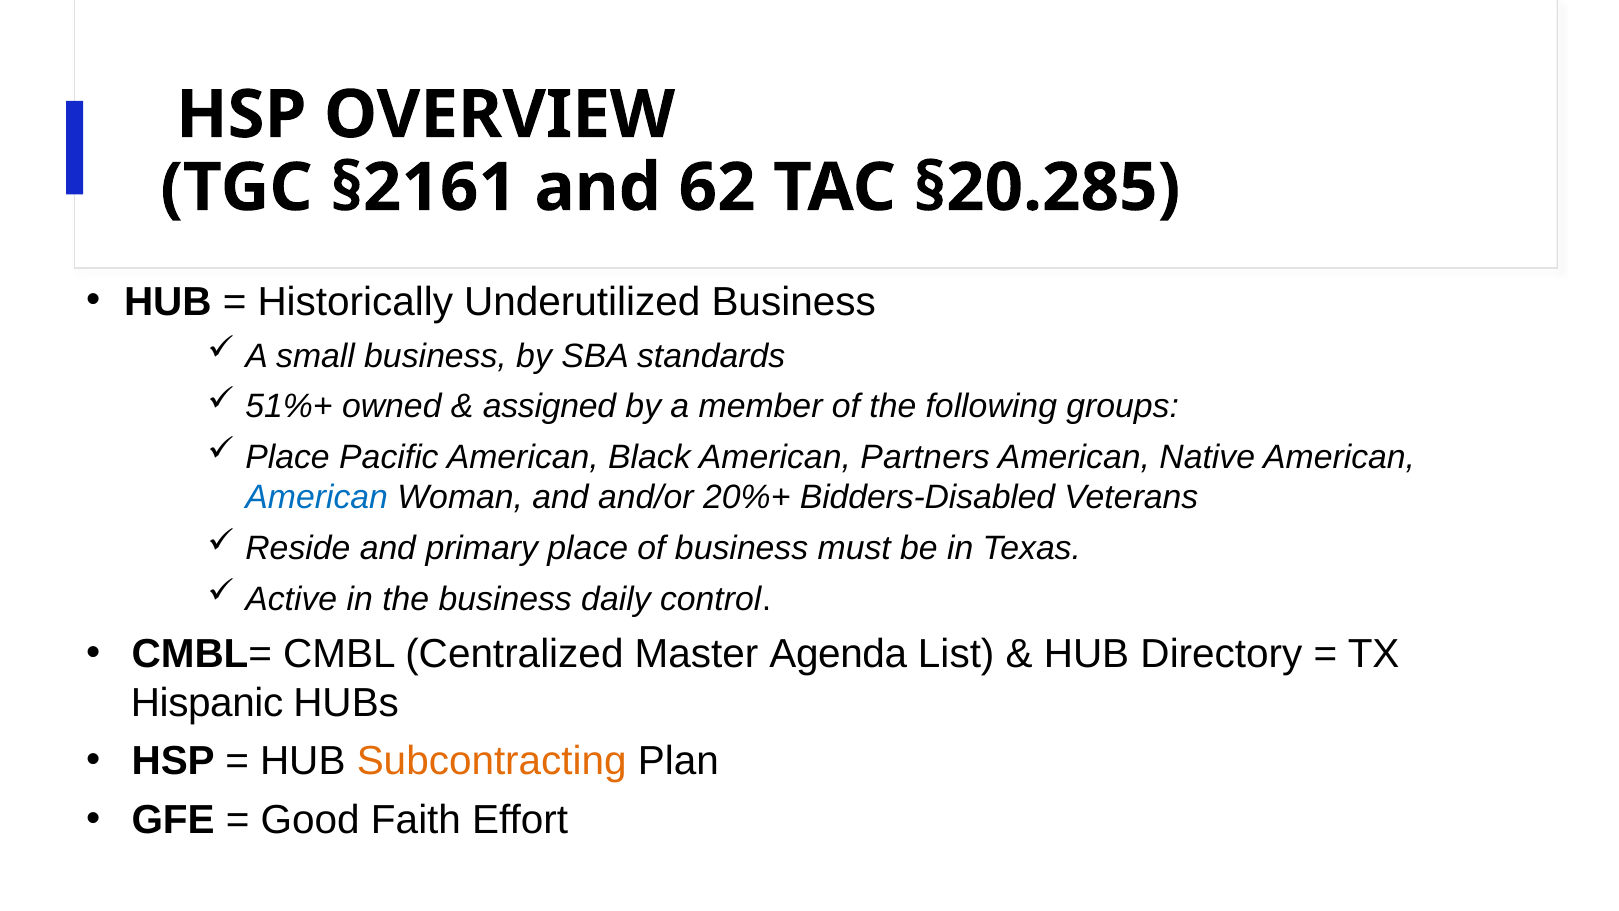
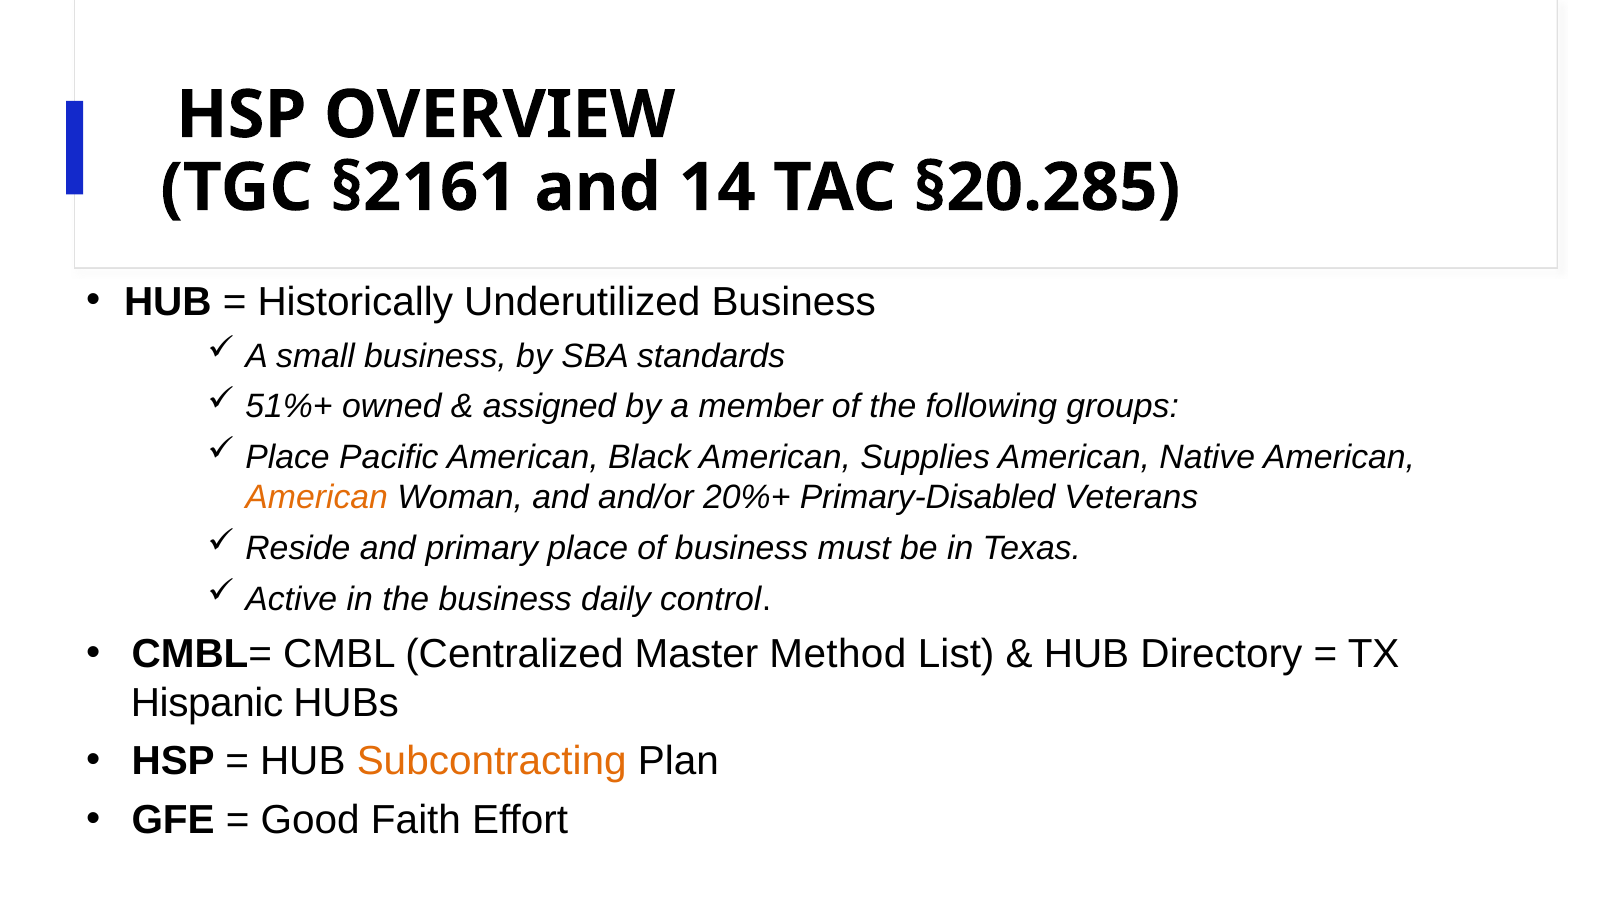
62: 62 -> 14
Partners: Partners -> Supplies
American at (317, 498) colour: blue -> orange
Bidders-Disabled: Bidders-Disabled -> Primary-Disabled
Agenda: Agenda -> Method
